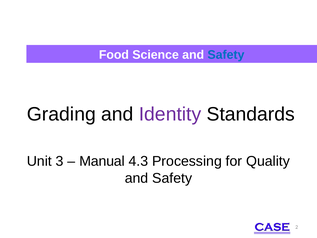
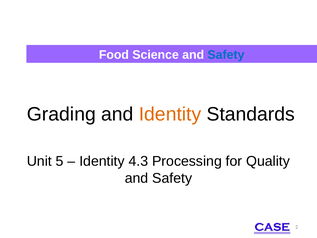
Identity at (170, 114) colour: purple -> orange
3: 3 -> 5
Manual at (102, 161): Manual -> Identity
